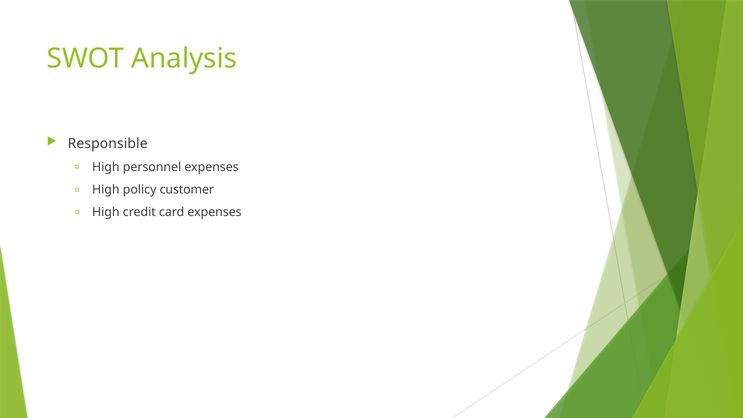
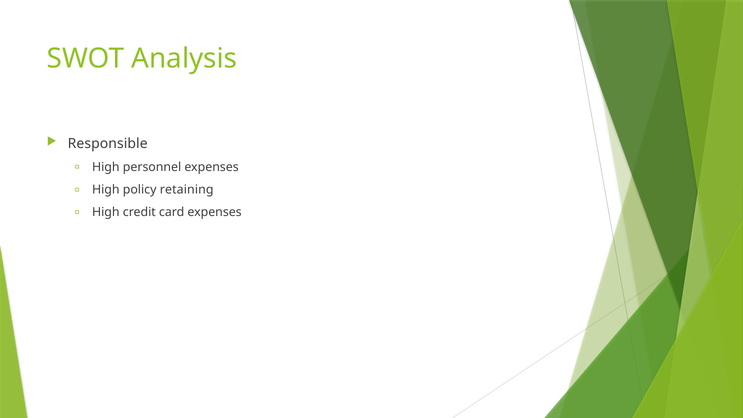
customer: customer -> retaining
